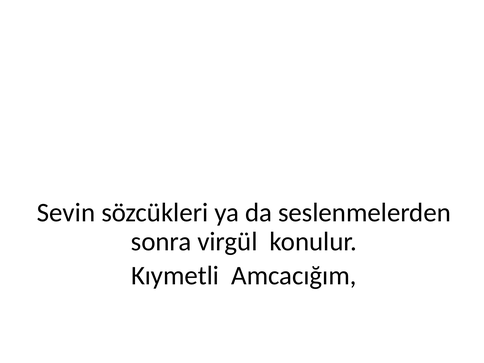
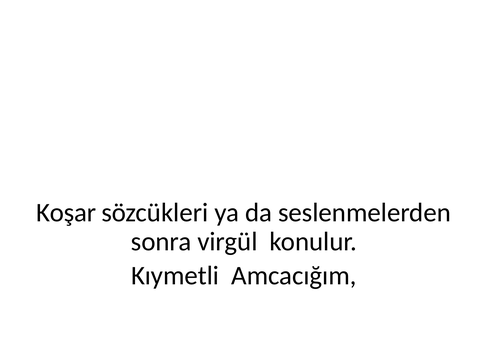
Sevin: Sevin -> Koşar
